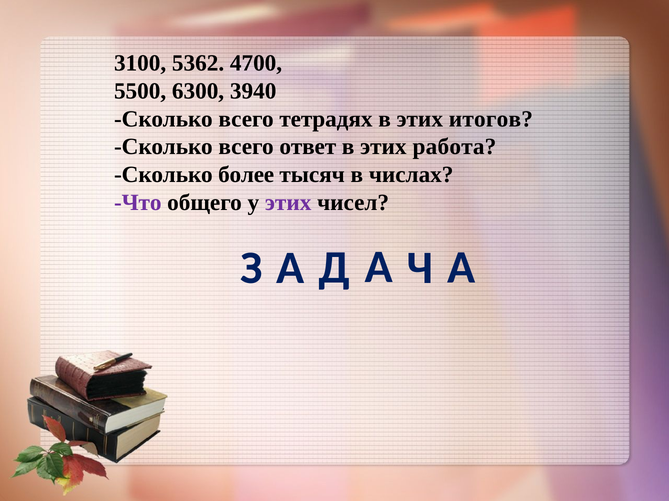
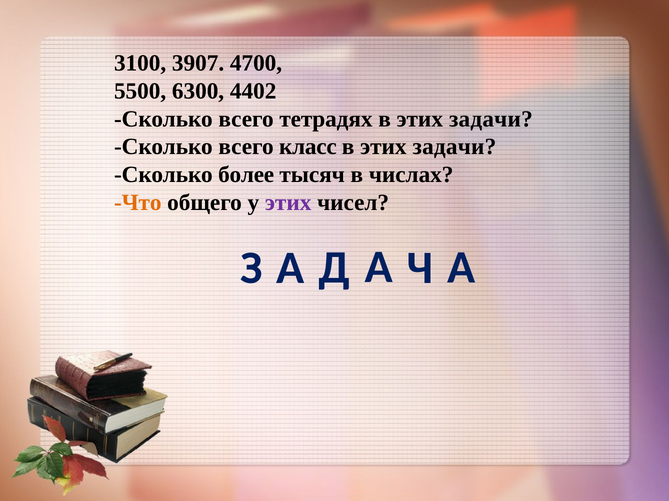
5362: 5362 -> 3907
3940: 3940 -> 4402
итогов at (491, 119): итогов -> задачи
ответ: ответ -> класс
работа at (454, 147): работа -> задачи
Что colour: purple -> orange
